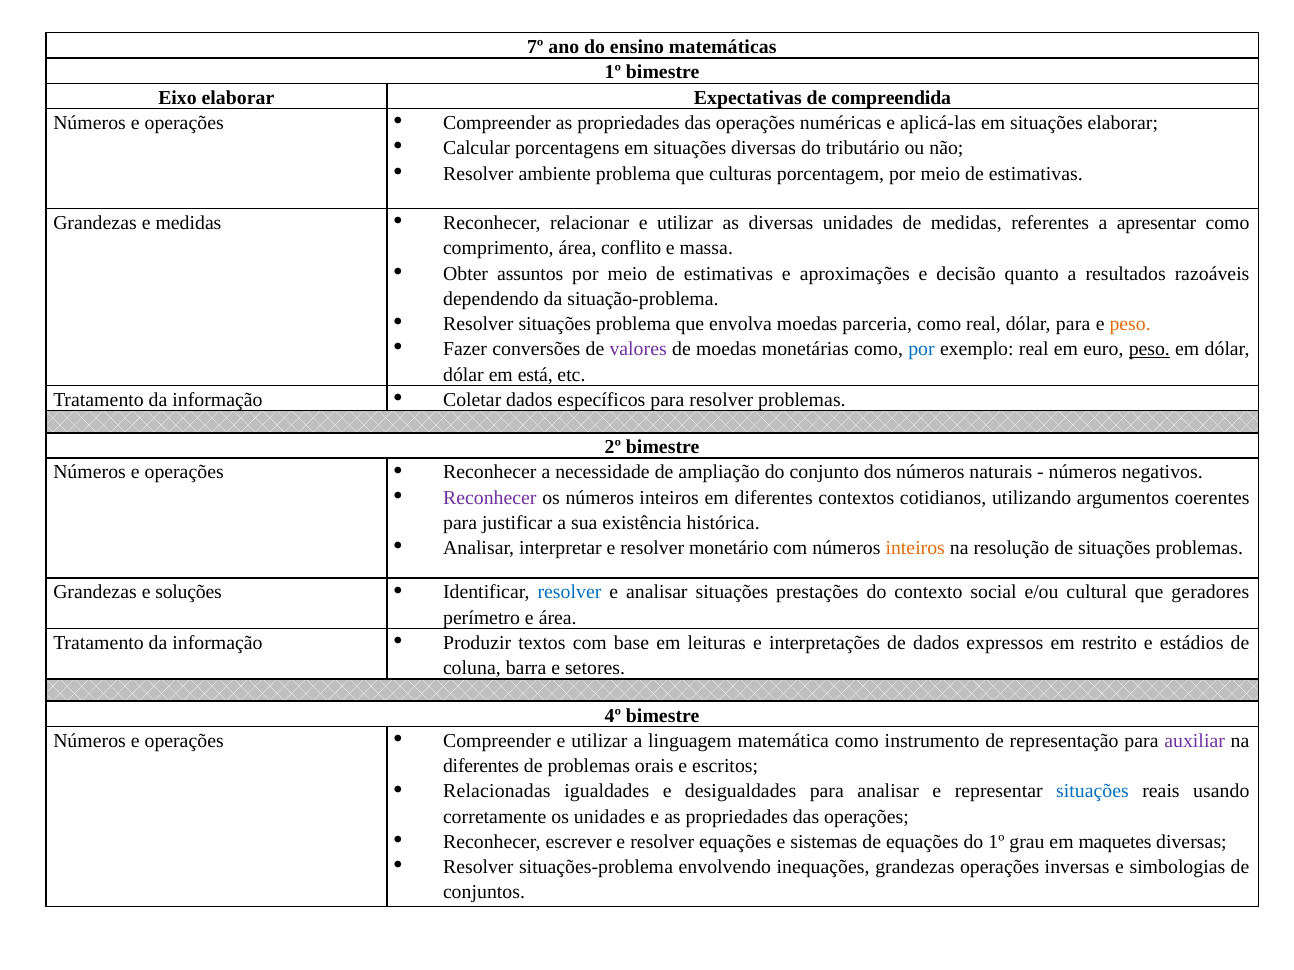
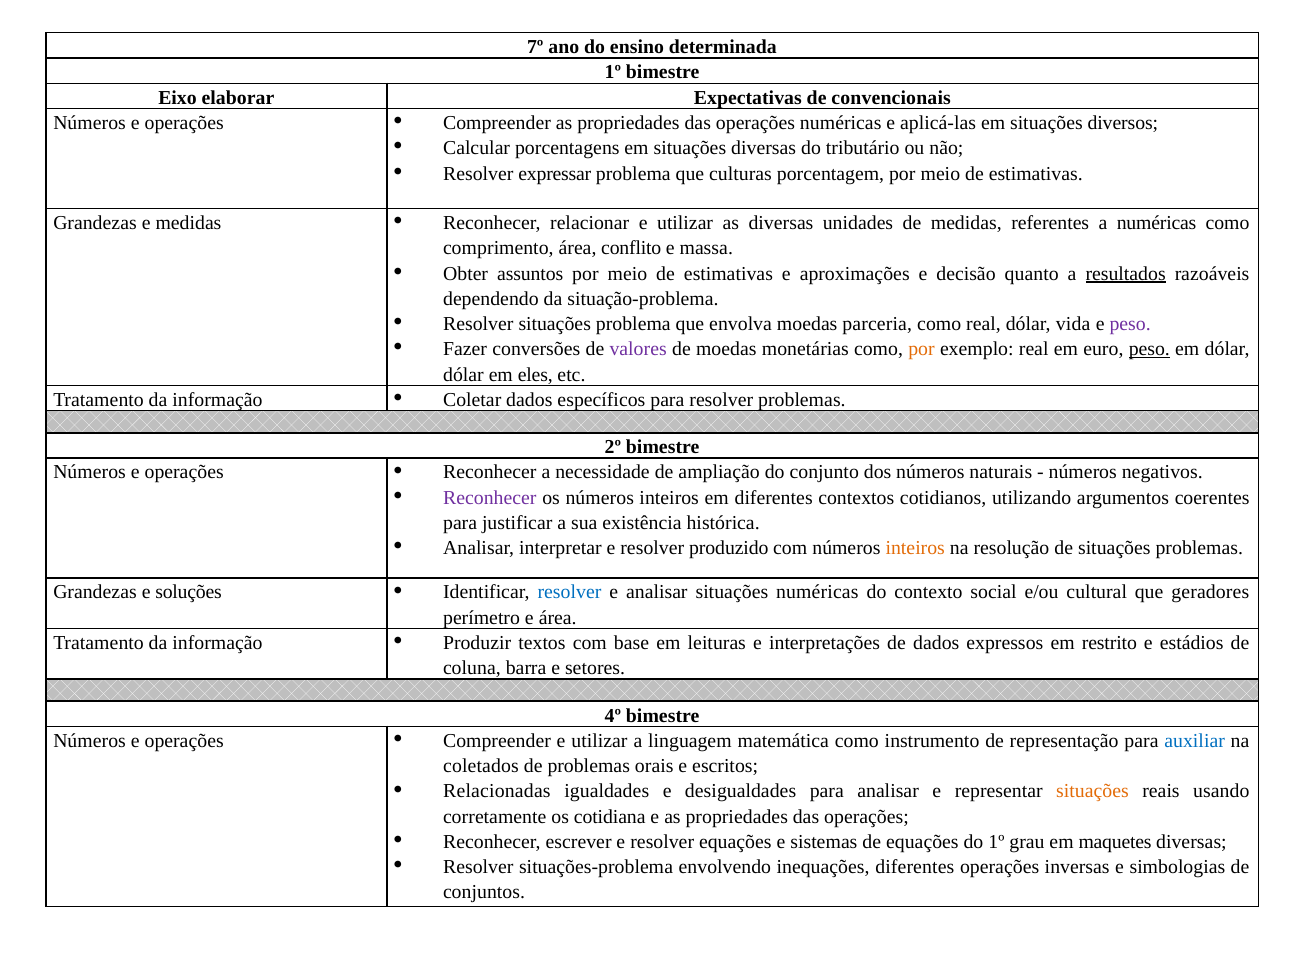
matemáticas: matemáticas -> determinada
compreendida: compreendida -> convencionais
situações elaborar: elaborar -> diversos
ambiente: ambiente -> expressar
a apresentar: apresentar -> numéricas
resultados underline: none -> present
dólar para: para -> vida
peso at (1130, 324) colour: orange -> purple
por at (922, 349) colour: blue -> orange
está: está -> eles
monetário: monetário -> produzido
situações prestações: prestações -> numéricas
auxiliar colour: purple -> blue
diferentes at (481, 767): diferentes -> coletados
situações at (1092, 792) colour: blue -> orange
os unidades: unidades -> cotidiana
inequações grandezas: grandezas -> diferentes
